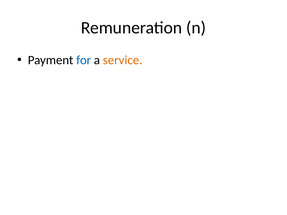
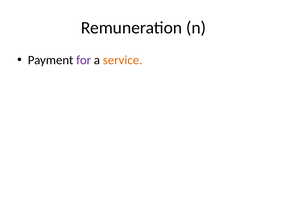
for colour: blue -> purple
